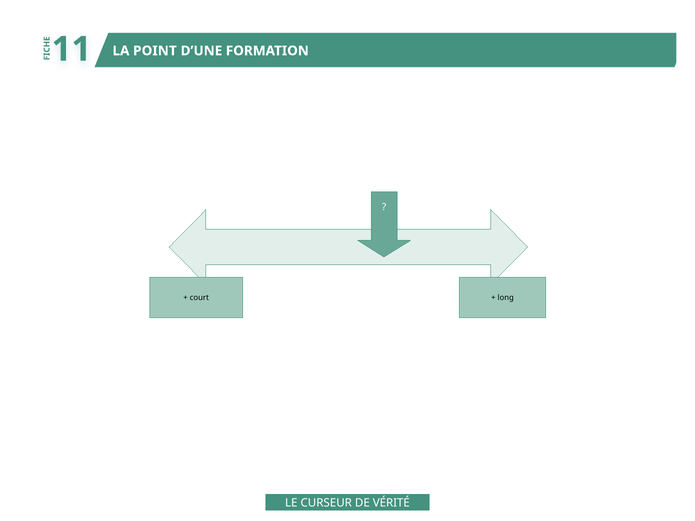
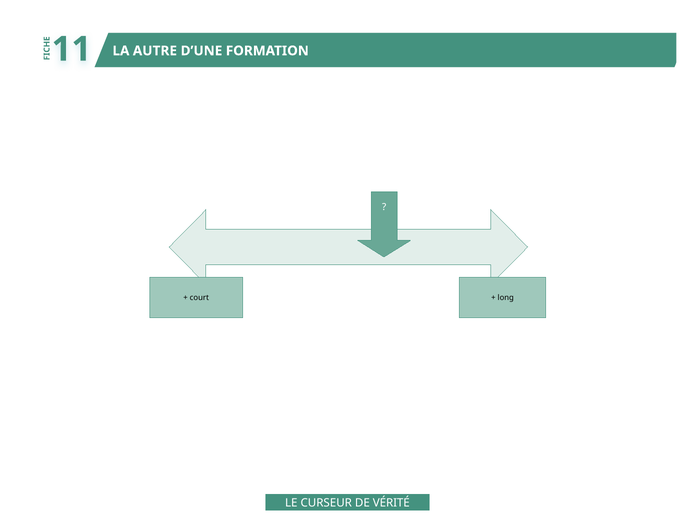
POINT: POINT -> AUTRE
